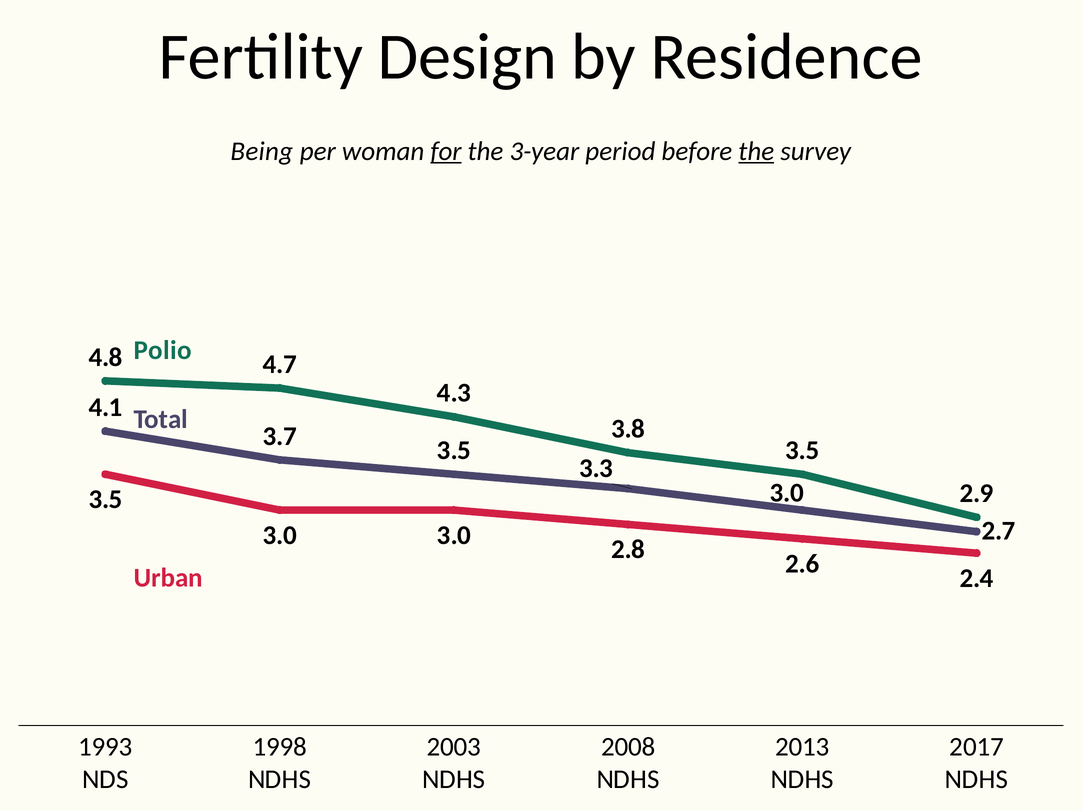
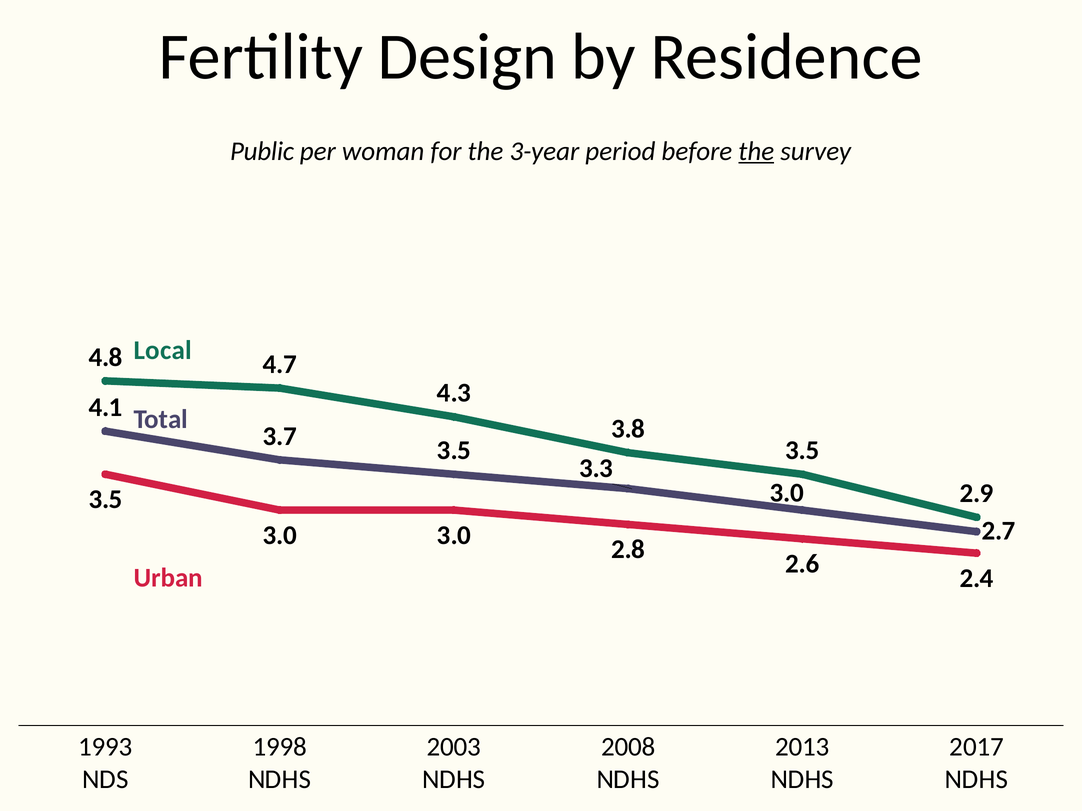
Being: Being -> Public
for underline: present -> none
Polio: Polio -> Local
